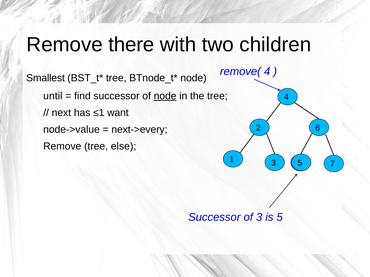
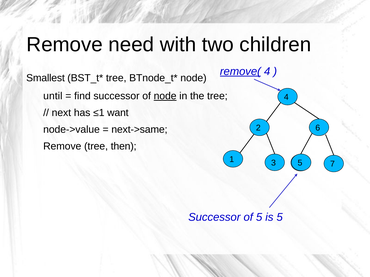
there: there -> need
remove( underline: none -> present
next->every: next->every -> next->same
else: else -> then
of 3: 3 -> 5
